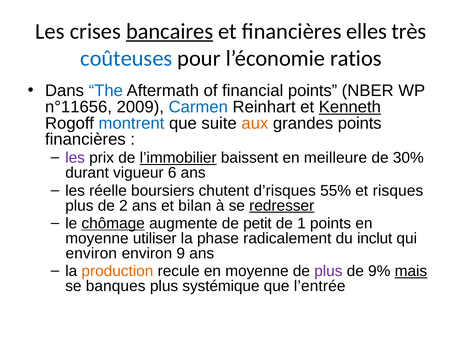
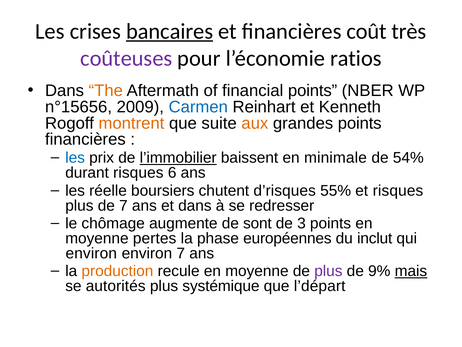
elles: elles -> coût
coûteuses colour: blue -> purple
The colour: blue -> orange
n°11656: n°11656 -> n°15656
Kenneth underline: present -> none
montrent colour: blue -> orange
les at (75, 158) colour: purple -> blue
meilleure: meilleure -> minimale
30%: 30% -> 54%
durant vigueur: vigueur -> risques
de 2: 2 -> 7
et bilan: bilan -> dans
redresser underline: present -> none
chômage underline: present -> none
petit: petit -> sont
1: 1 -> 3
utiliser: utiliser -> pertes
radicalement: radicalement -> européennes
environ 9: 9 -> 7
banques: banques -> autorités
l’entrée: l’entrée -> l’départ
